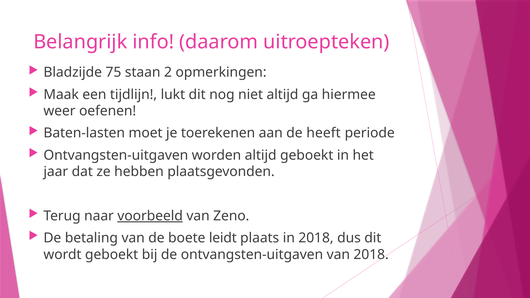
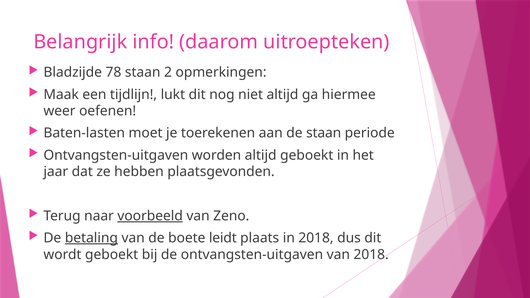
75: 75 -> 78
de heeft: heeft -> staan
betaling underline: none -> present
